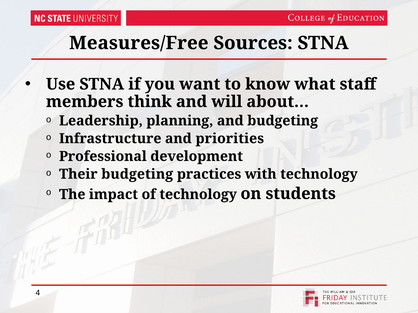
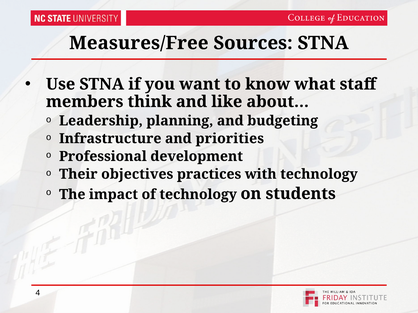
will: will -> like
Their budgeting: budgeting -> objectives
